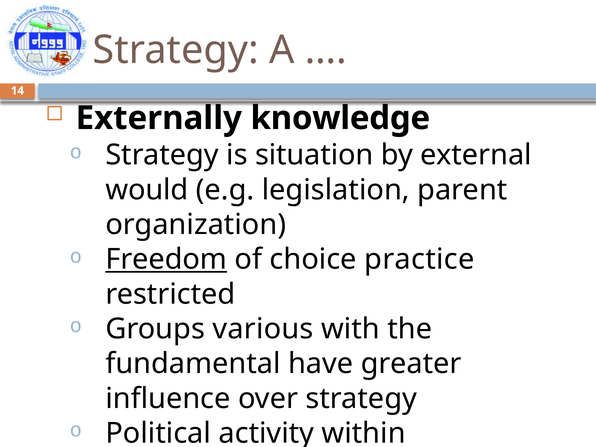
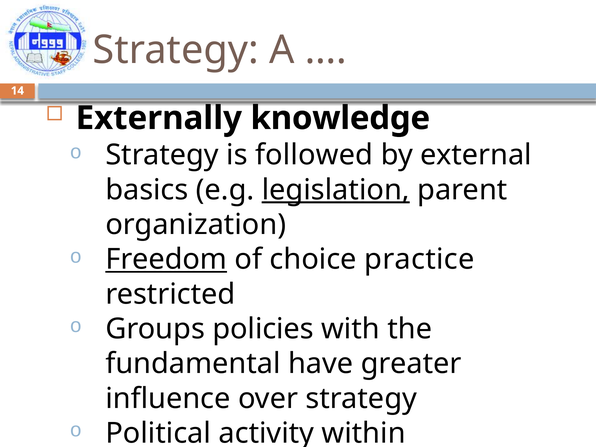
situation: situation -> followed
would: would -> basics
legislation underline: none -> present
various: various -> policies
